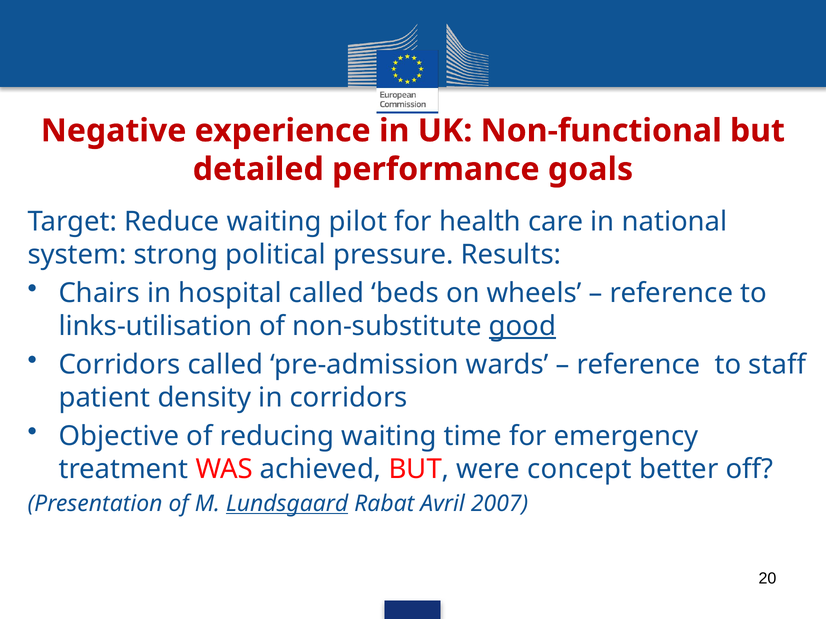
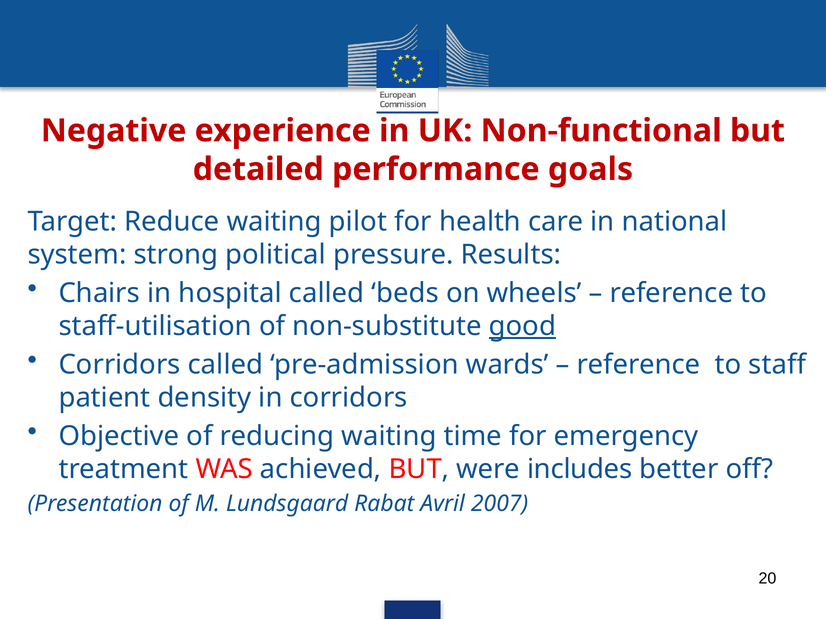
links-utilisation: links-utilisation -> staff-utilisation
concept: concept -> includes
Lundsgaard underline: present -> none
